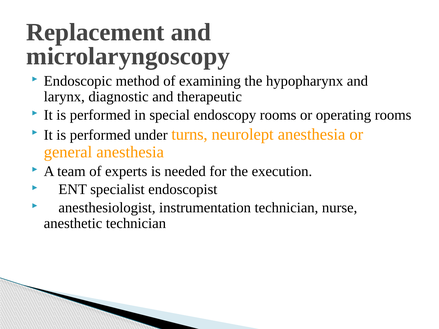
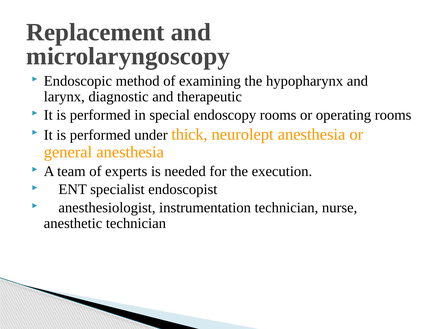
turns: turns -> thick
